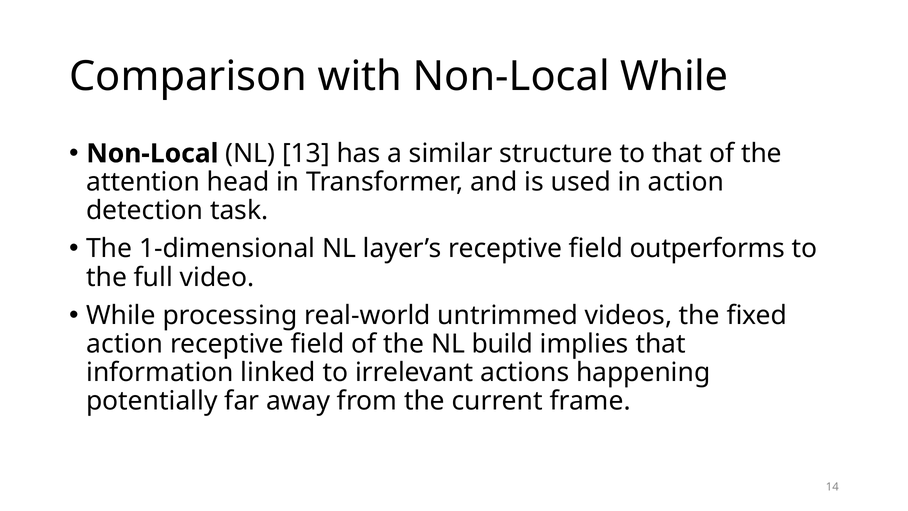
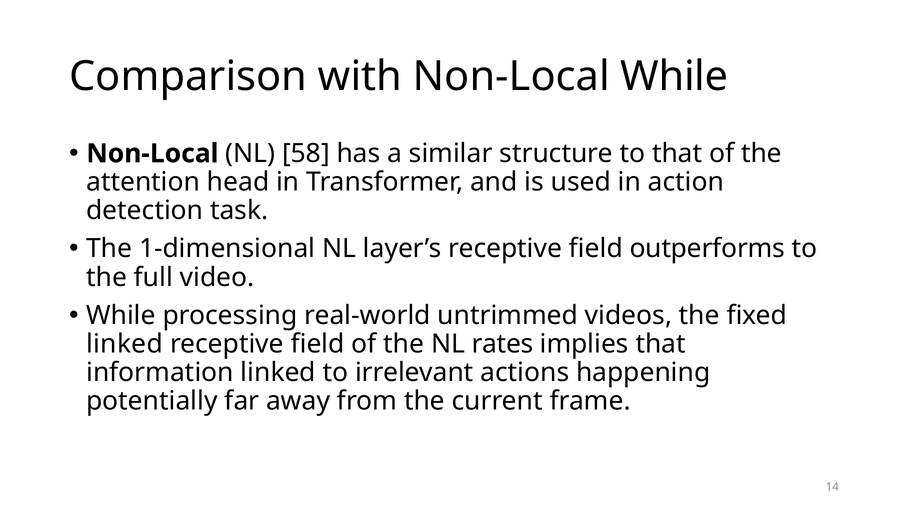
13: 13 -> 58
action at (125, 344): action -> linked
build: build -> rates
